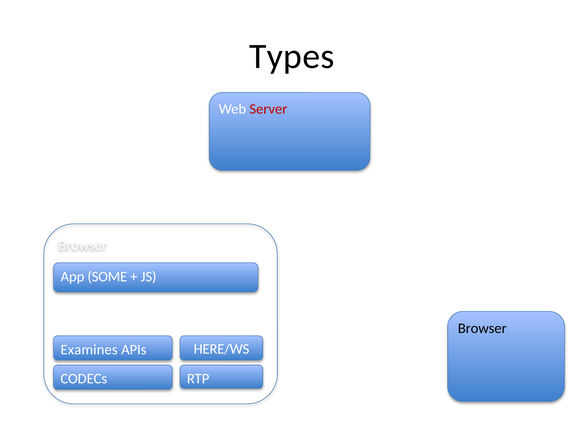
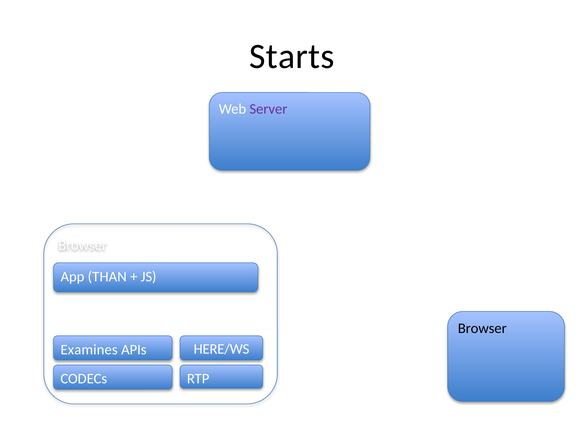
Types: Types -> Starts
Server colour: red -> purple
SOME: SOME -> THAN
